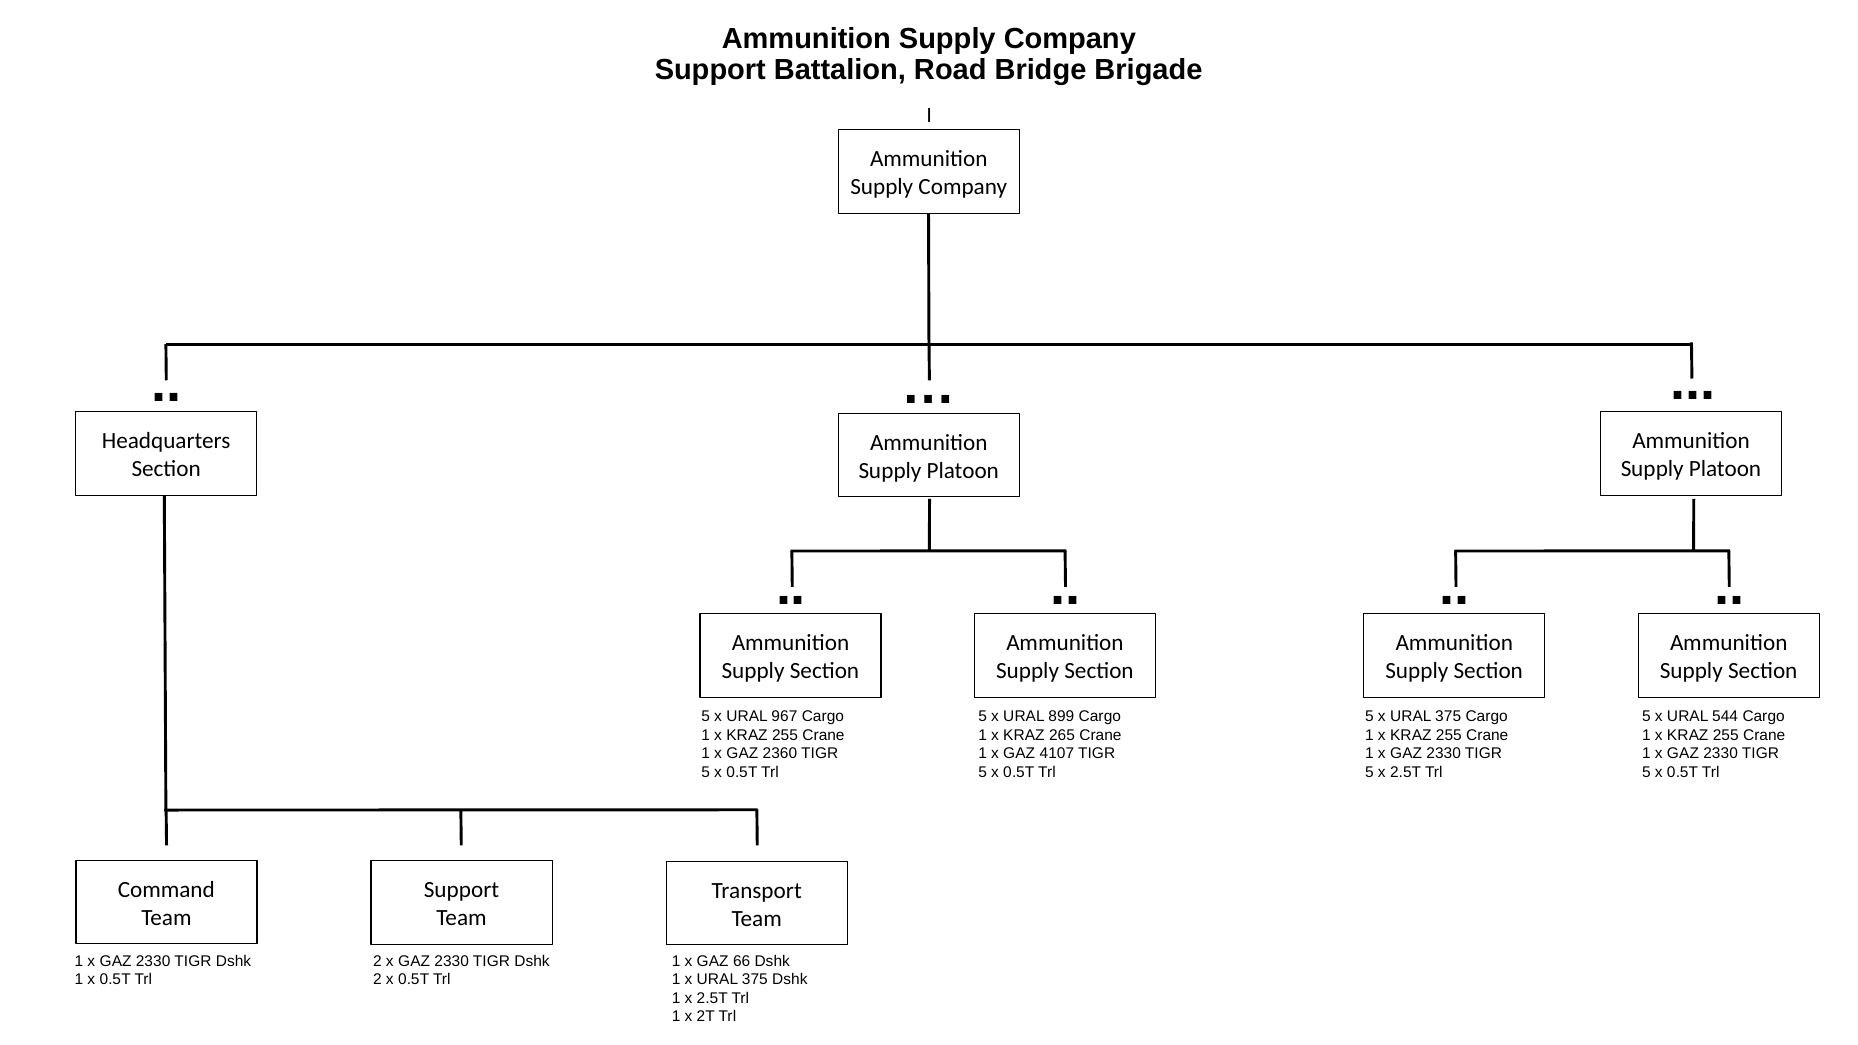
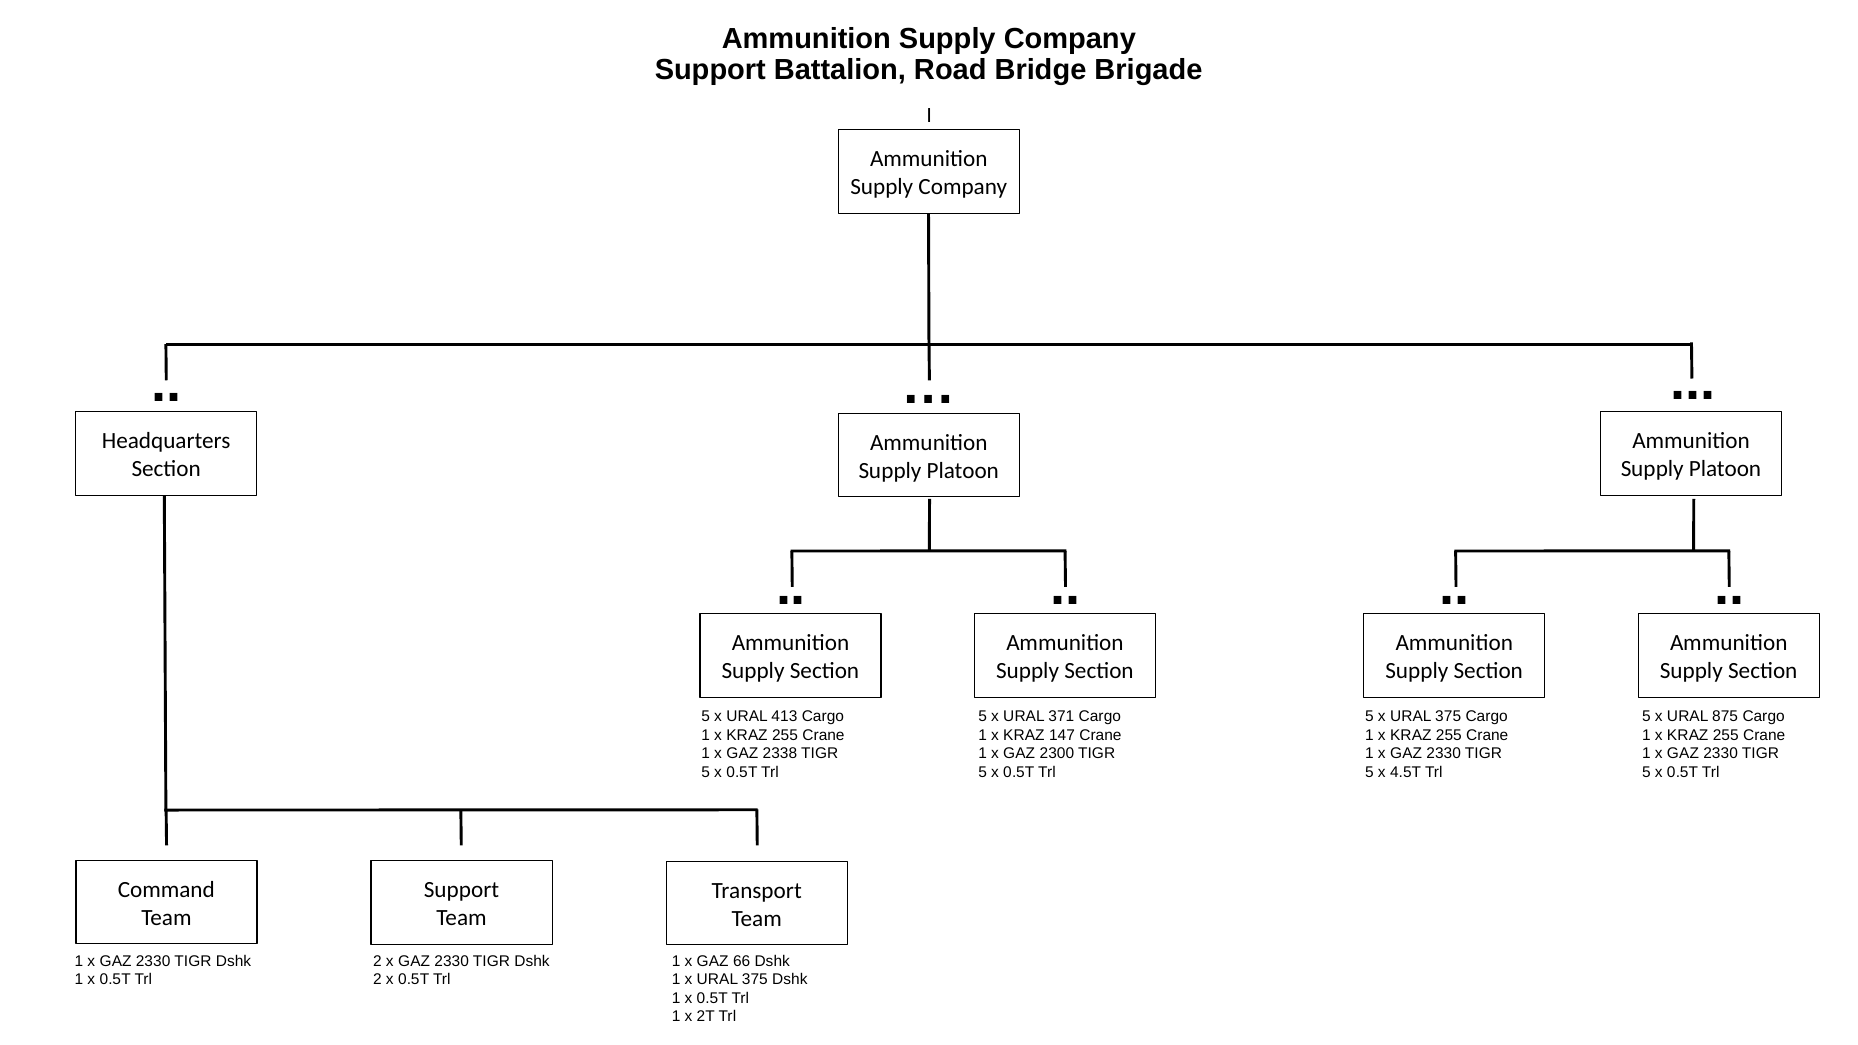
967: 967 -> 413
899: 899 -> 371
544: 544 -> 875
265: 265 -> 147
2360: 2360 -> 2338
4107: 4107 -> 2300
5 x 2.5T: 2.5T -> 4.5T
2.5T at (712, 998): 2.5T -> 0.5T
